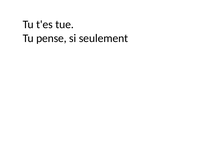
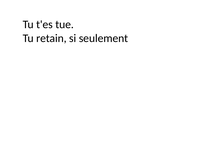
pense: pense -> retain
